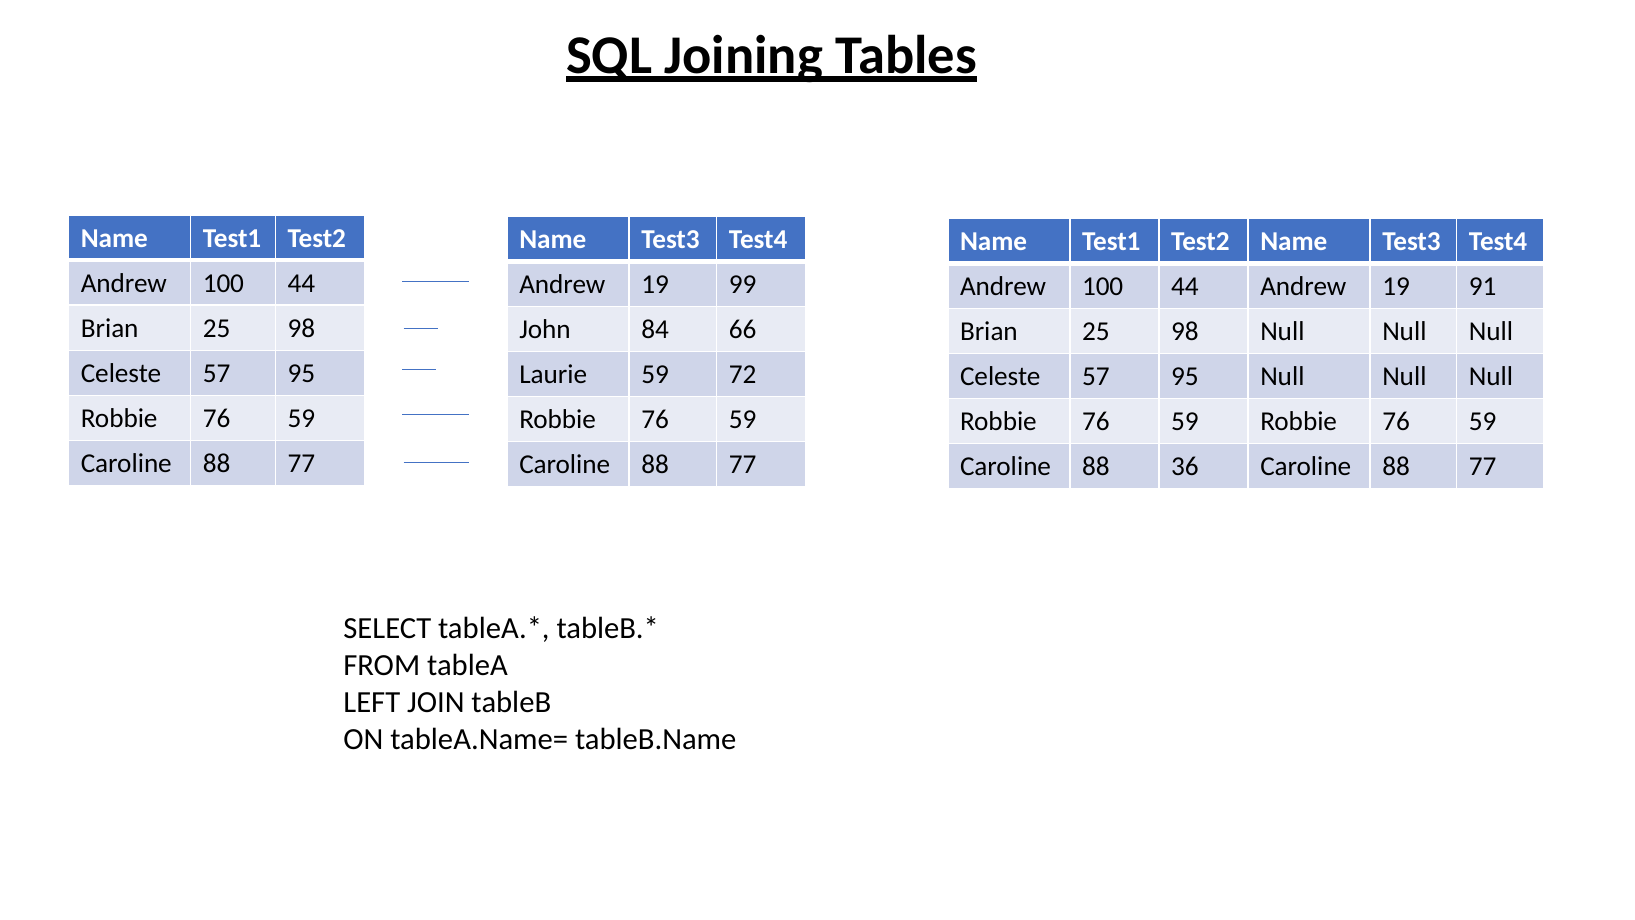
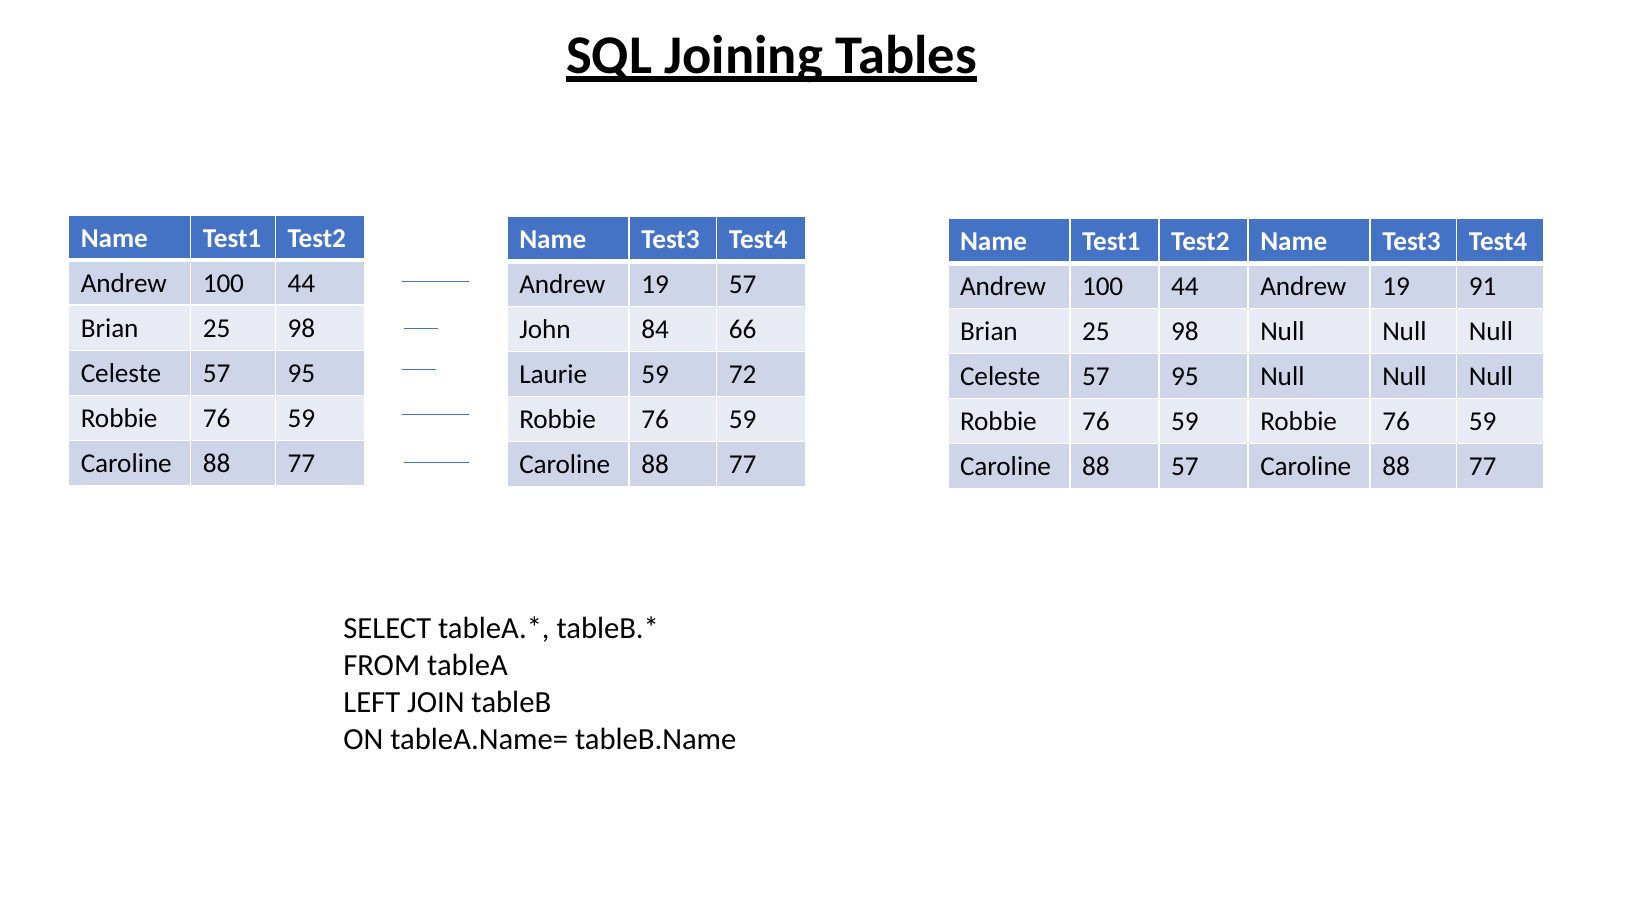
19 99: 99 -> 57
88 36: 36 -> 57
